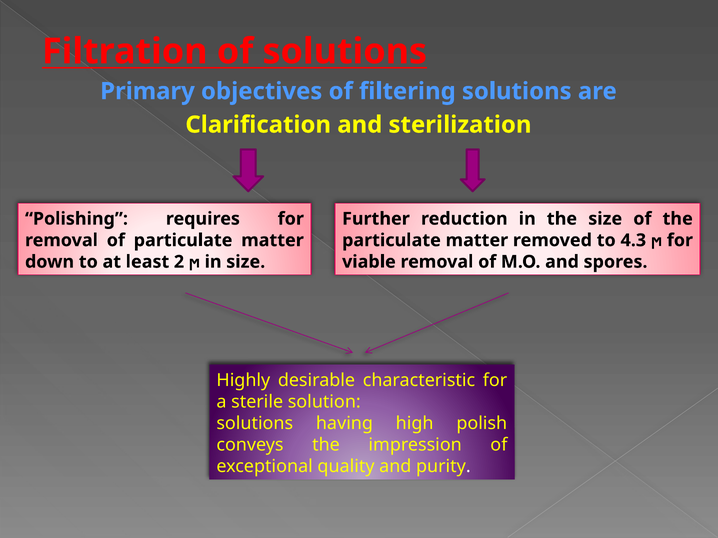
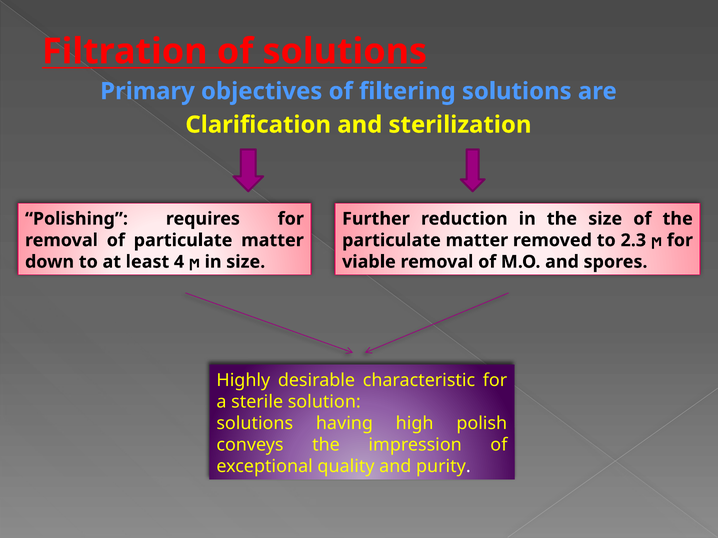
4.3: 4.3 -> 2.3
2: 2 -> 4
